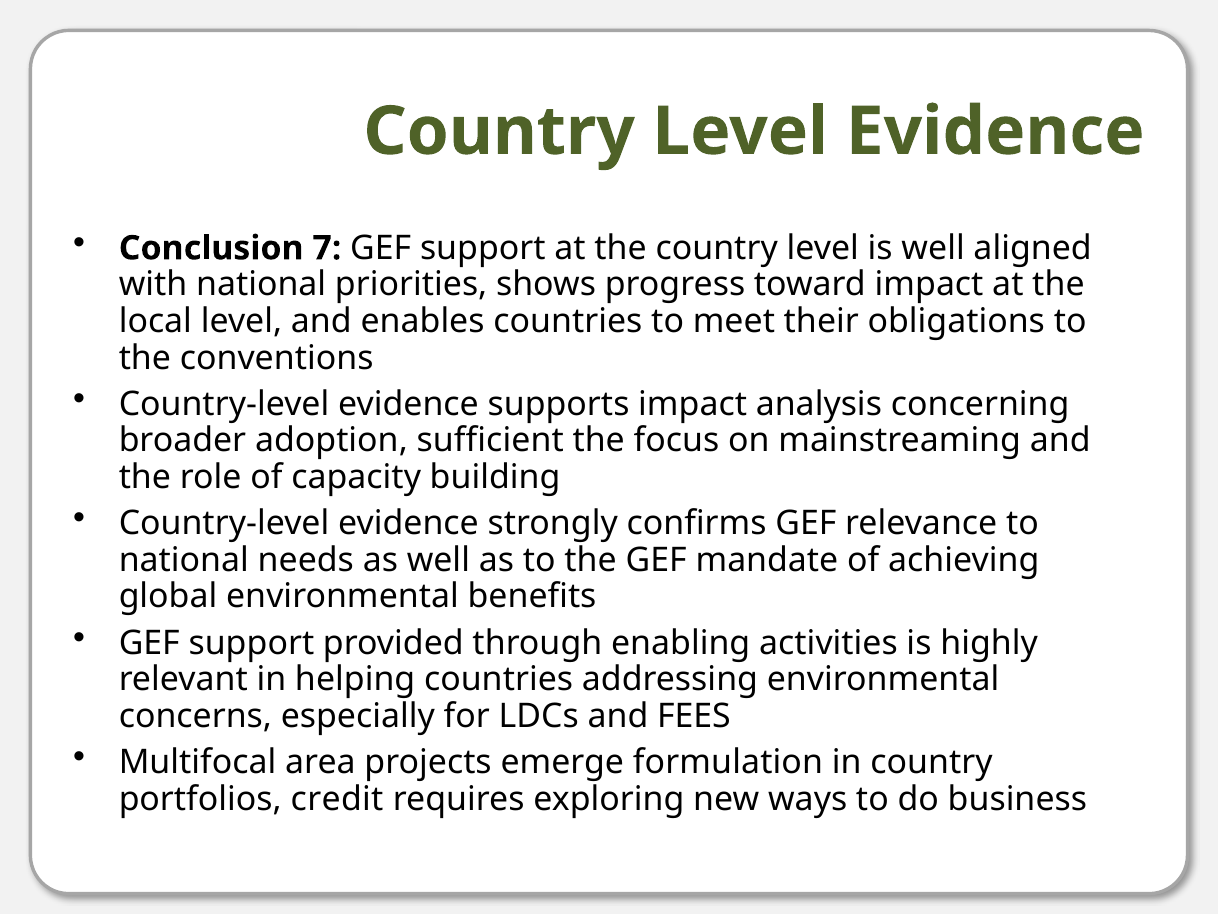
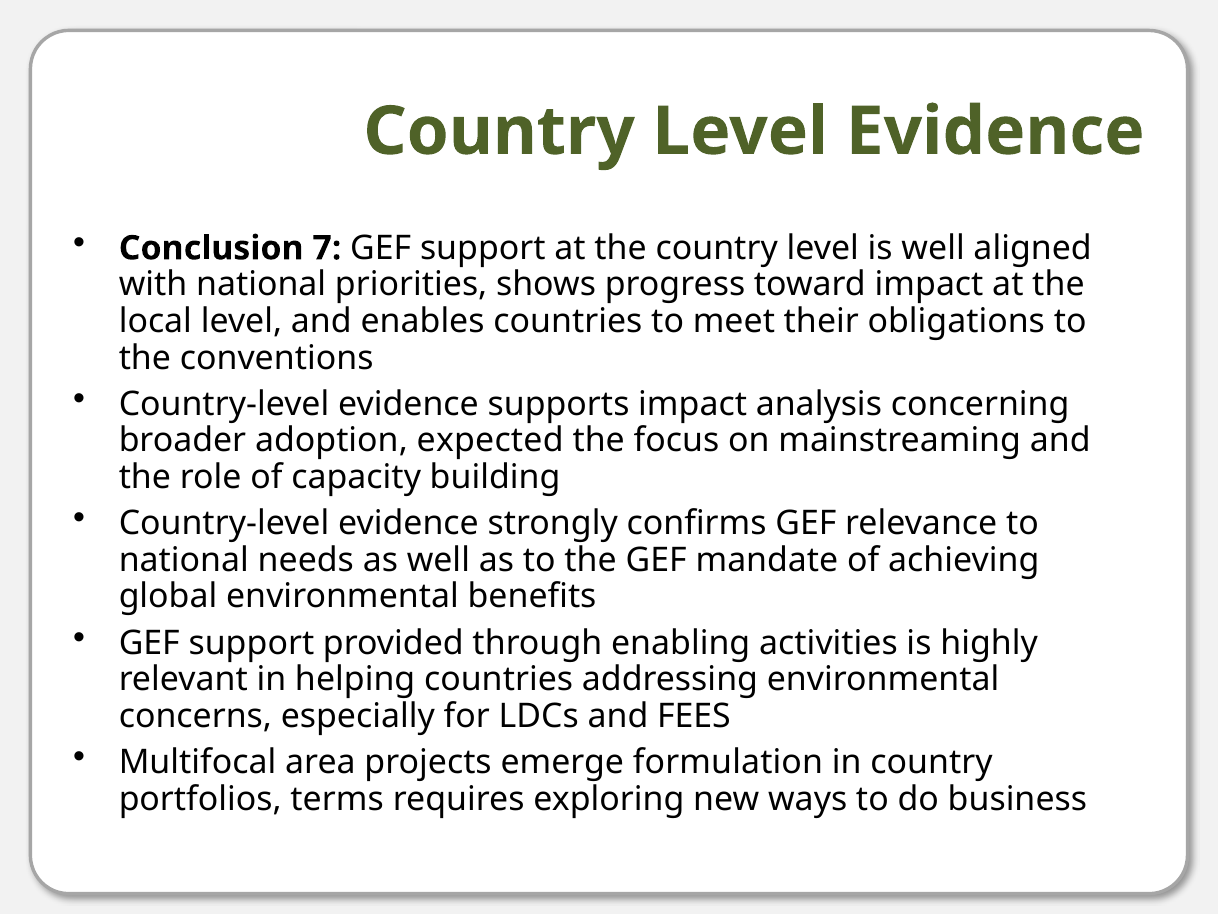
sufficient: sufficient -> expected
credit: credit -> terms
